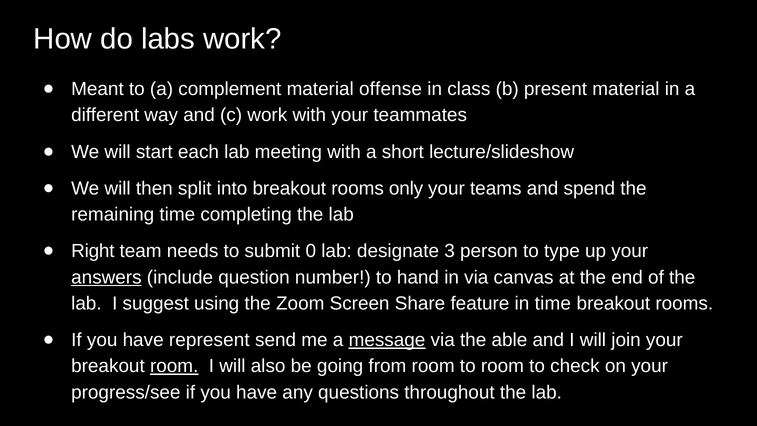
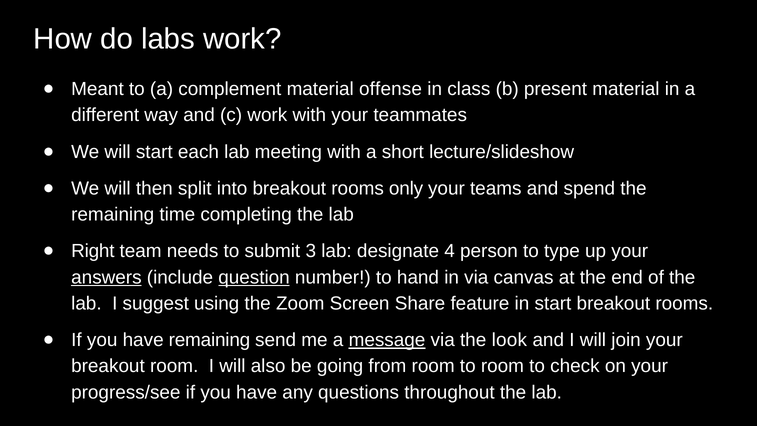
0: 0 -> 3
3: 3 -> 4
question underline: none -> present
in time: time -> start
have represent: represent -> remaining
able: able -> look
room at (174, 366) underline: present -> none
